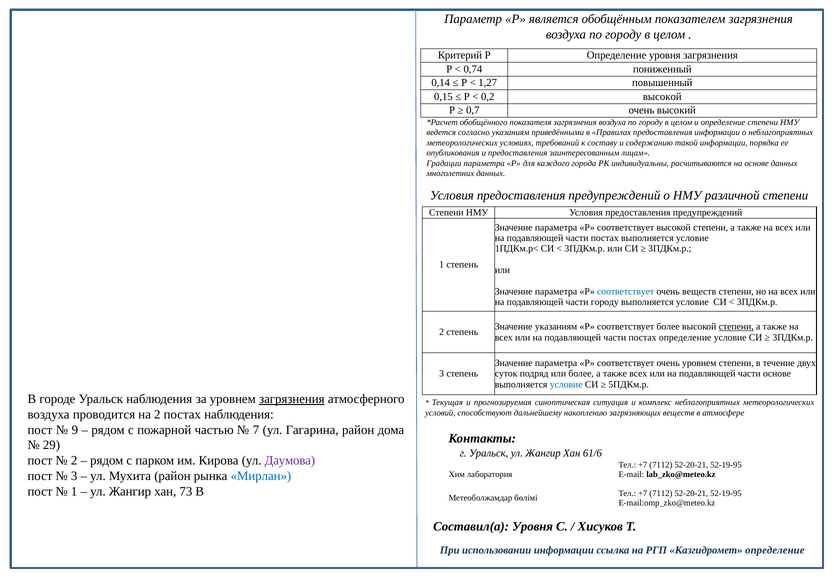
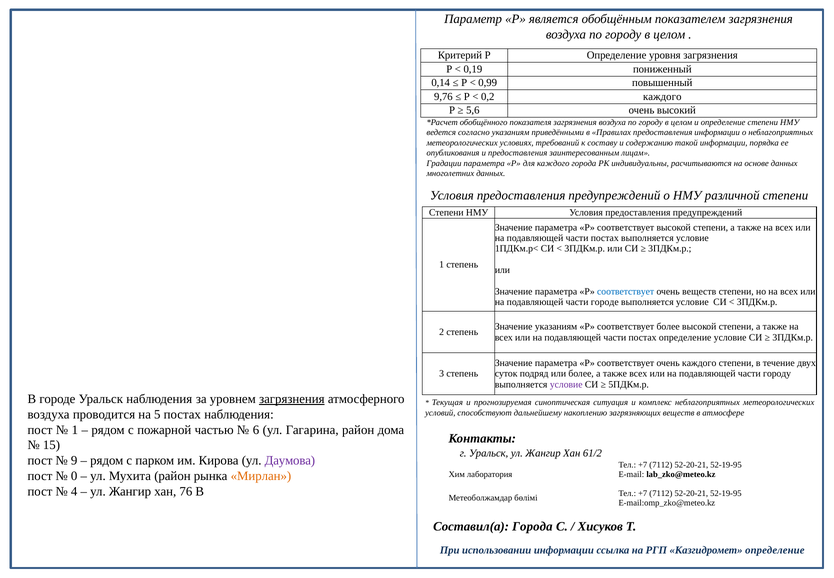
0,74: 0,74 -> 0,19
1,27: 1,27 -> 0,99
0,15: 0,15 -> 9,76
0,2 высокой: высокой -> каждого
0,7: 0,7 -> 5,6
части городу: городу -> городе
степени at (736, 326) underline: present -> none
очень уровнем: уровнем -> каждого
части основе: основе -> городу
условие at (566, 384) colour: blue -> purple
на 2: 2 -> 5
9 at (75, 429): 9 -> 1
7: 7 -> 6
29: 29 -> 15
61/6: 61/6 -> 61/2
2 at (74, 460): 2 -> 9
3 at (74, 476): 3 -> 0
Мирлан colour: blue -> orange
1 at (74, 491): 1 -> 4
73: 73 -> 76
Составил(а Уровня: Уровня -> Города
